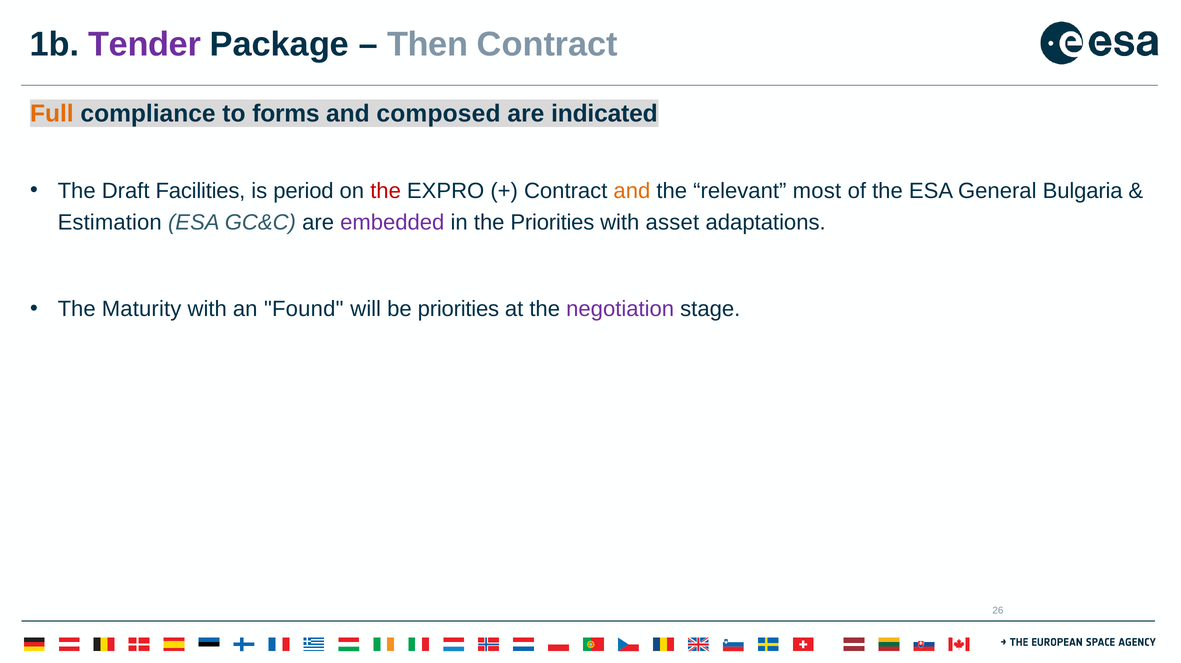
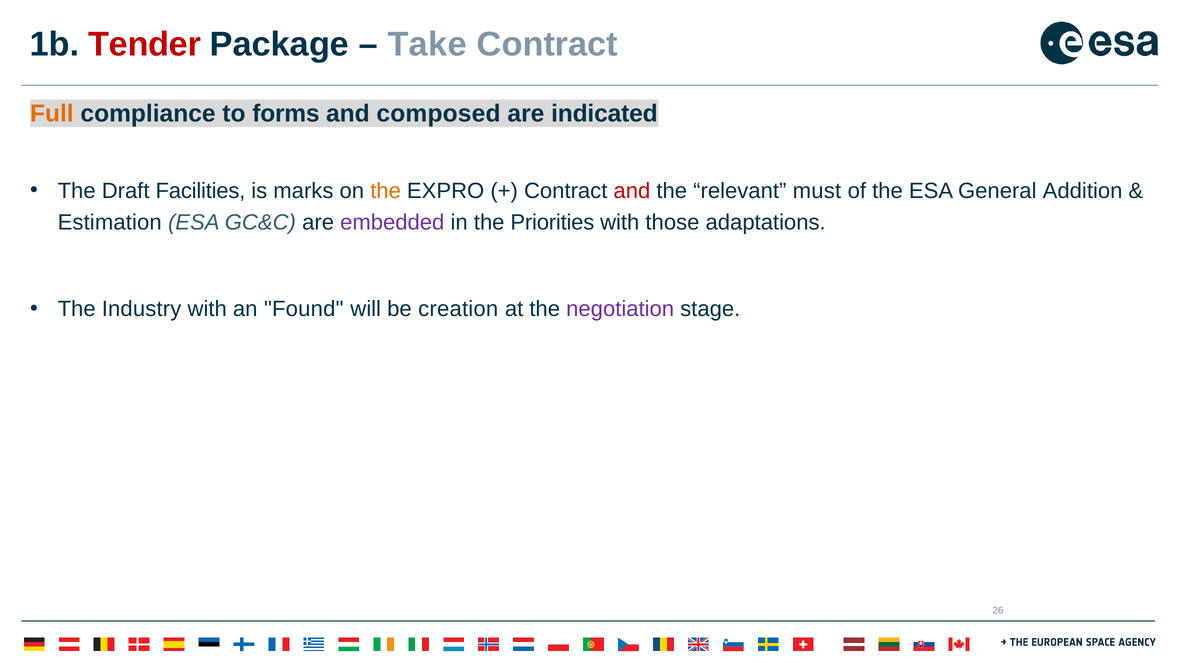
Tender colour: purple -> red
Then: Then -> Take
period: period -> marks
the at (386, 191) colour: red -> orange
and at (632, 191) colour: orange -> red
most: most -> must
Bulgaria: Bulgaria -> Addition
asset: asset -> those
Maturity: Maturity -> Industry
be priorities: priorities -> creation
